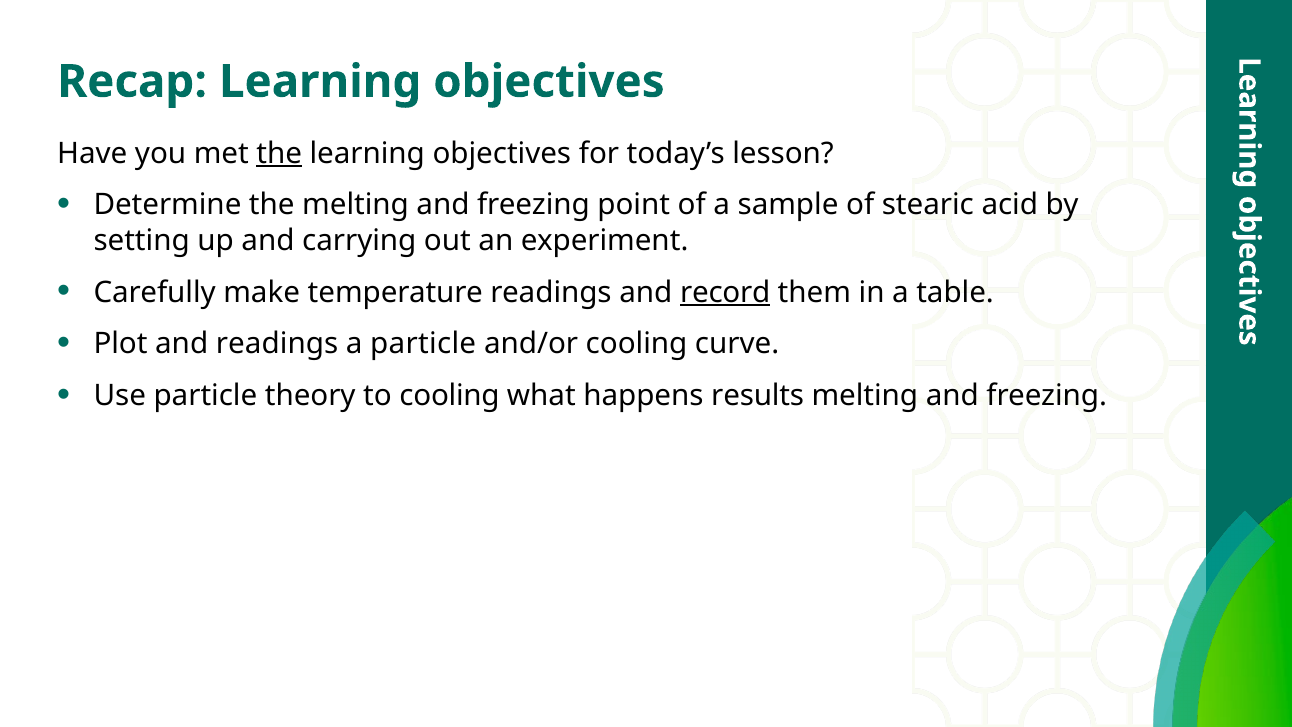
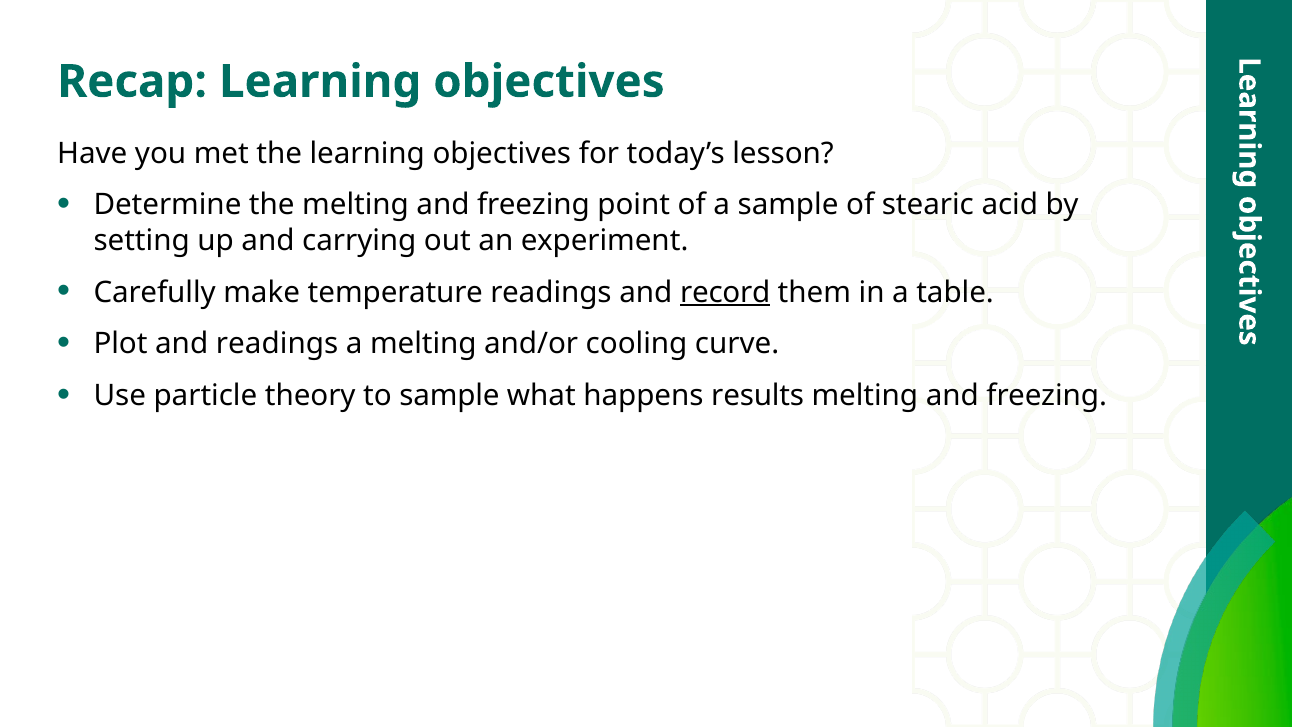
the at (279, 153) underline: present -> none
a particle: particle -> melting
to cooling: cooling -> sample
